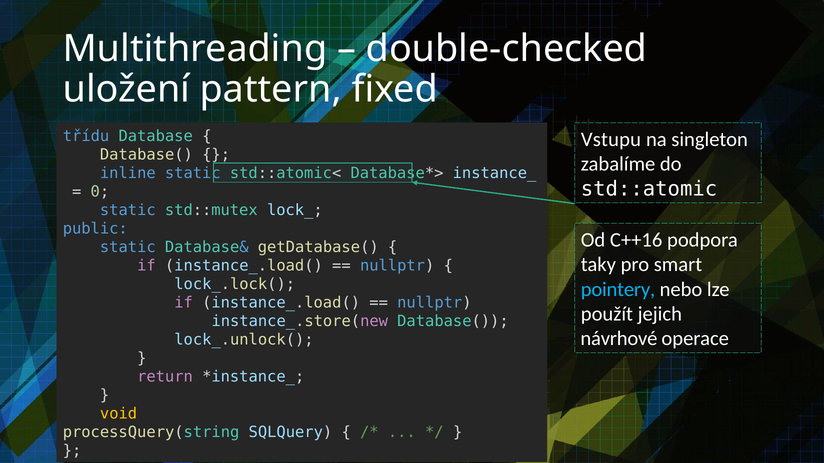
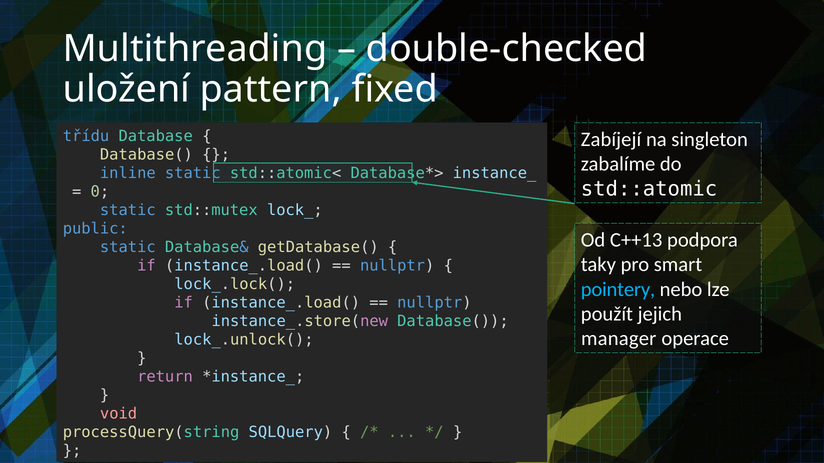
Vstupu: Vstupu -> Zabíjejí
C++16: C++16 -> C++13
návrhové: návrhové -> manager
void colour: yellow -> pink
